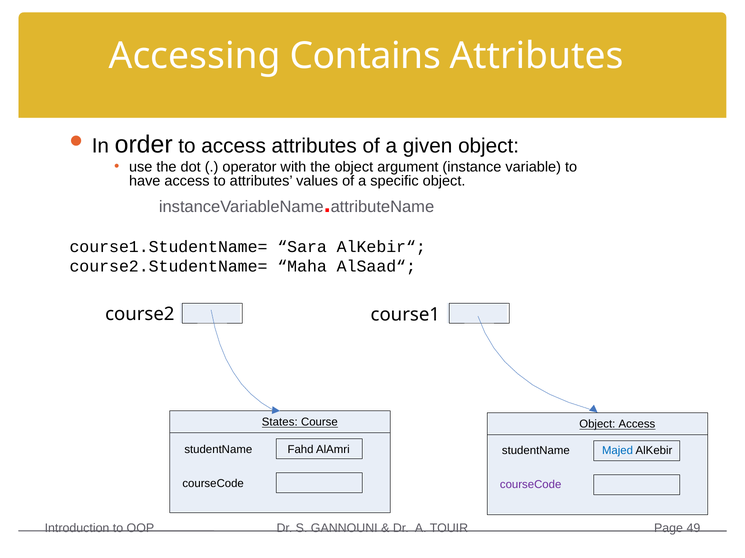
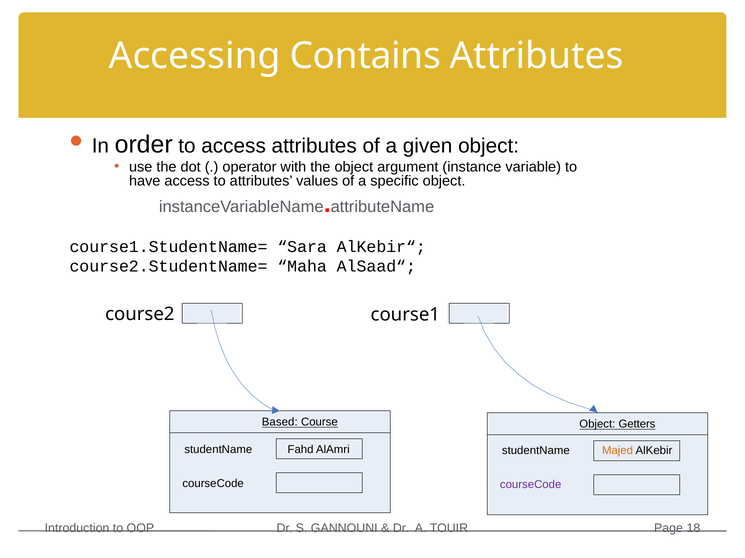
States: States -> Based
Object Access: Access -> Getters
Majed colour: blue -> orange
49: 49 -> 18
